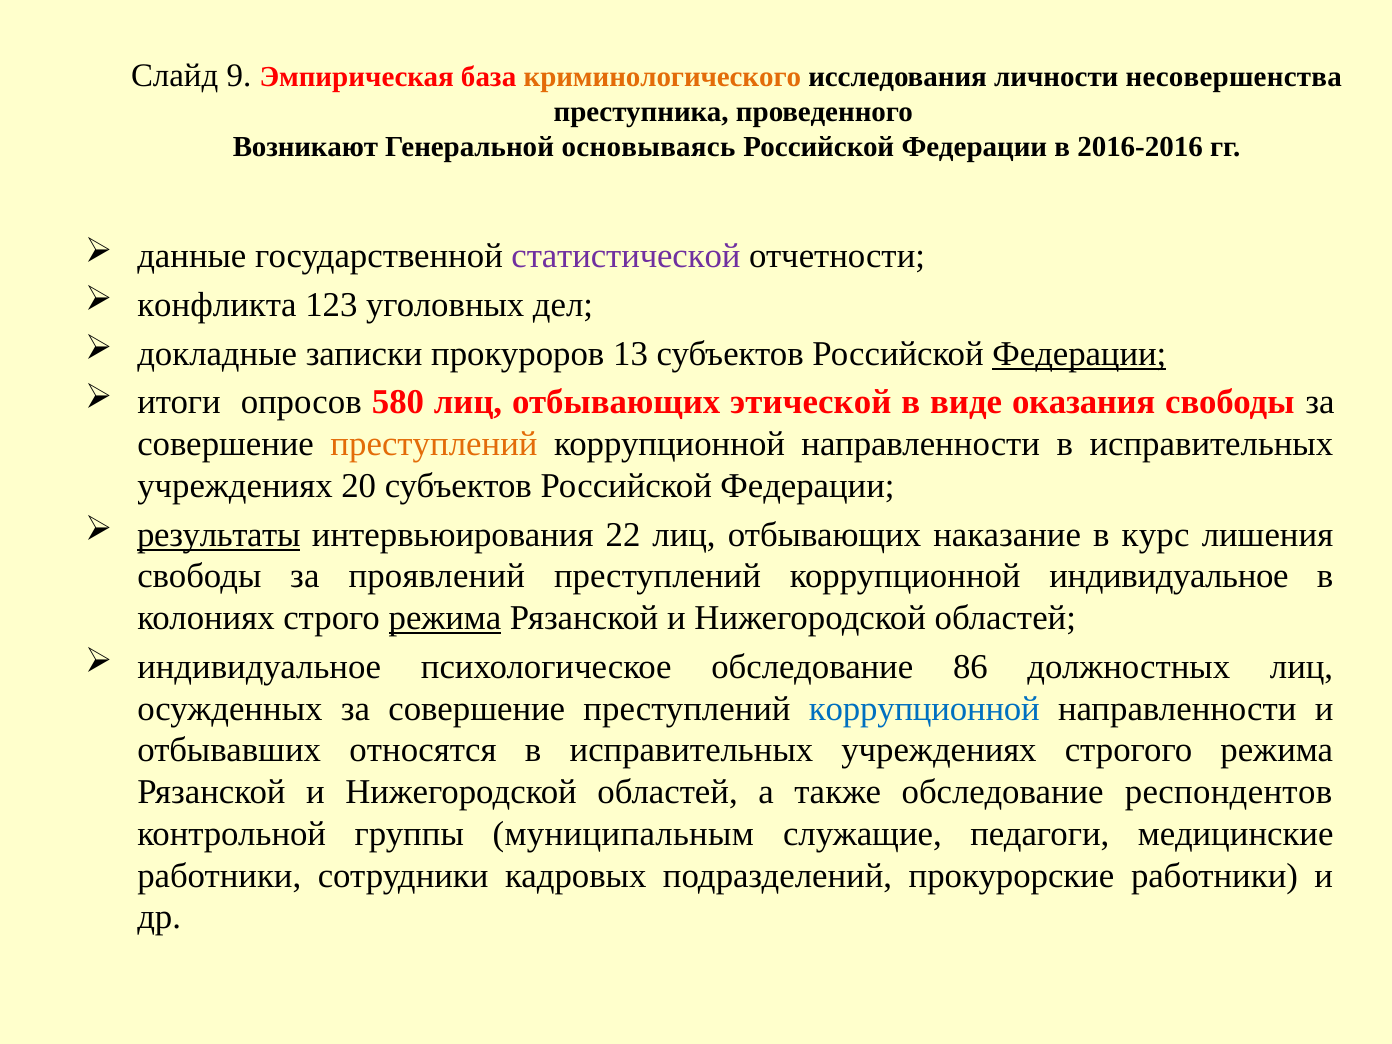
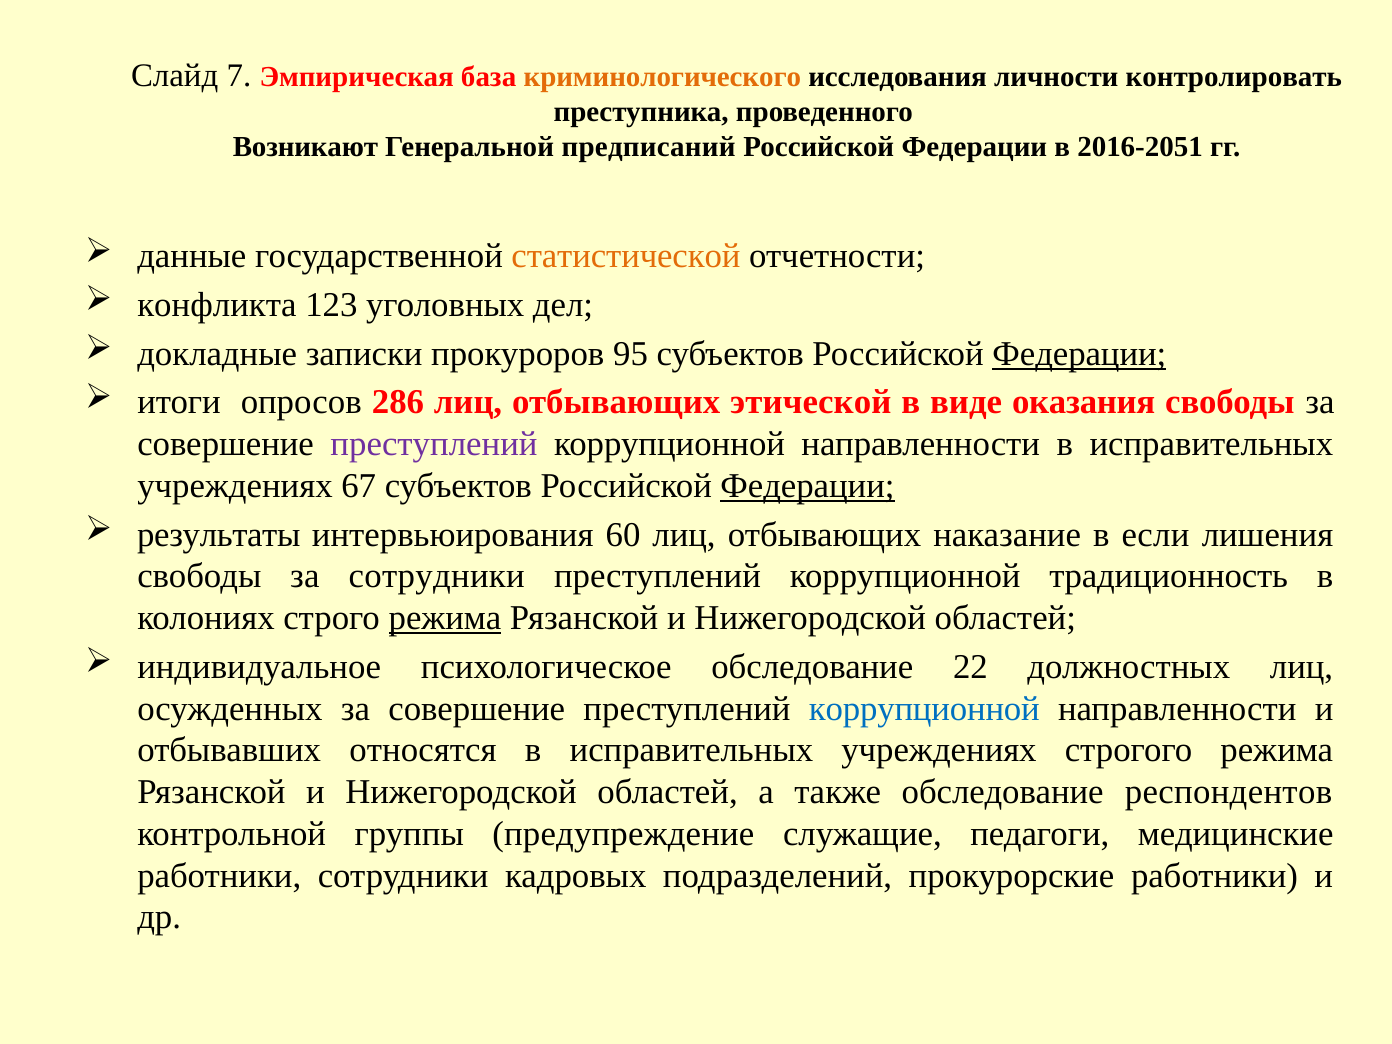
9: 9 -> 7
несовершенства: несовершенства -> контролировать
основываясь: основываясь -> предписаний
2016-2016: 2016-2016 -> 2016-2051
статистической colour: purple -> orange
13: 13 -> 95
580: 580 -> 286
преступлений at (434, 444) colour: orange -> purple
20: 20 -> 67
Федерации at (808, 486) underline: none -> present
результаты underline: present -> none
22: 22 -> 60
курс: курс -> если
за проявлений: проявлений -> сотрудники
коррупционной индивидуальное: индивидуальное -> традиционность
86: 86 -> 22
муниципальным: муниципальным -> предупреждение
